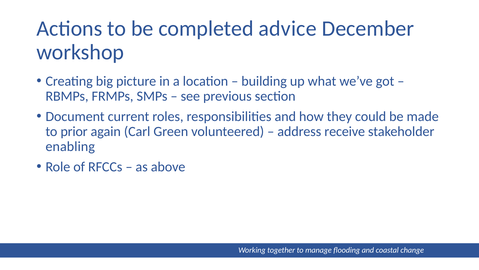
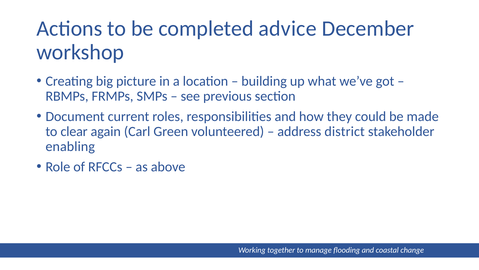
prior: prior -> clear
receive: receive -> district
